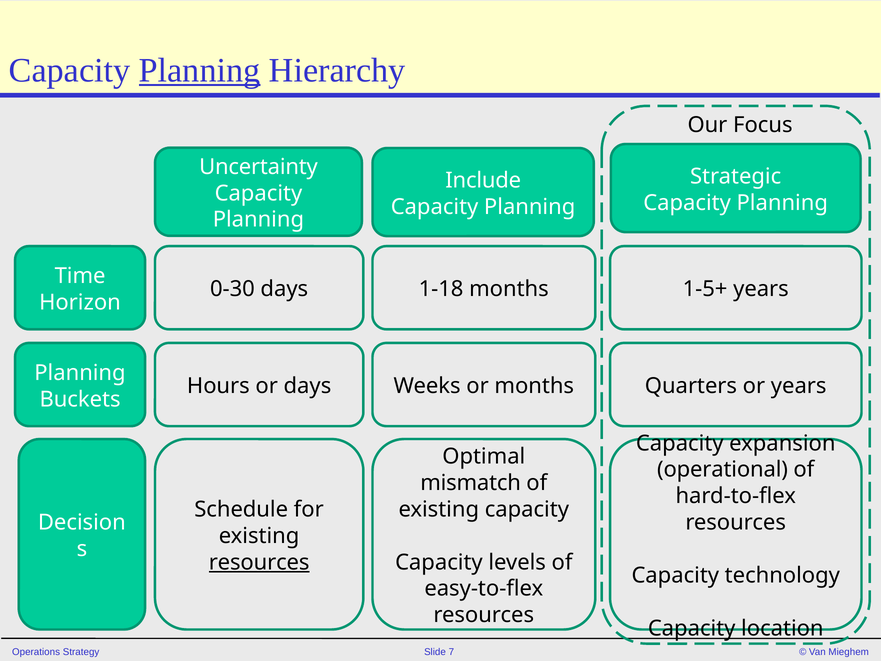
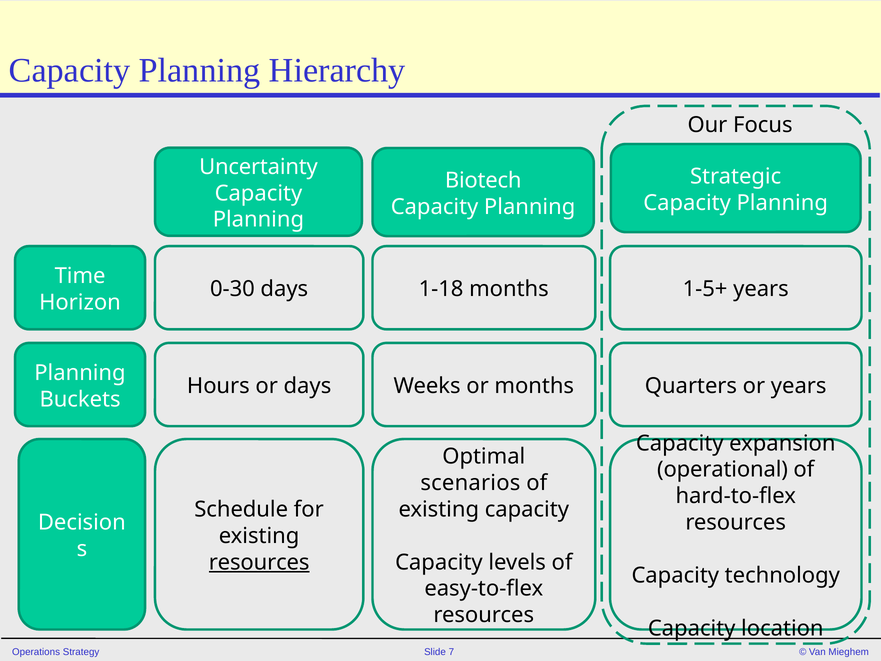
Planning at (200, 70) underline: present -> none
Include: Include -> Biotech
mismatch: mismatch -> scenarios
